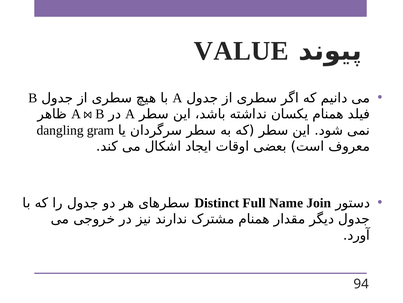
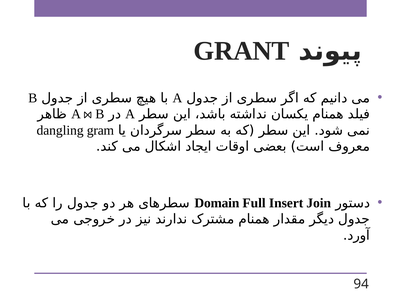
VALUE: VALUE -> GRANT
Distinct: Distinct -> Domain
Name: Name -> Insert
